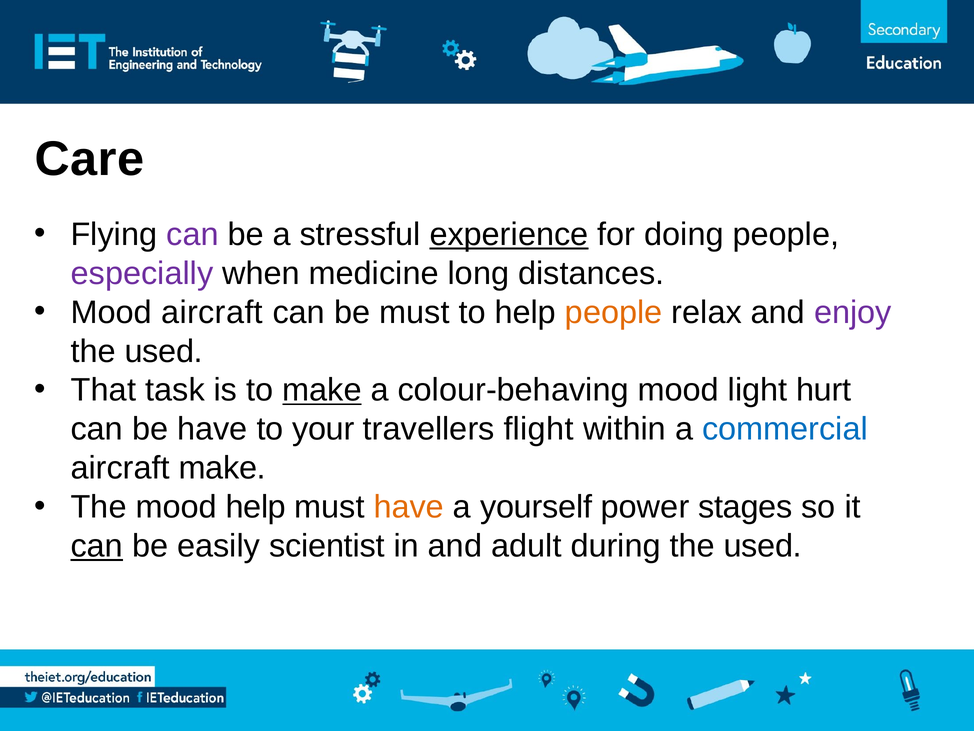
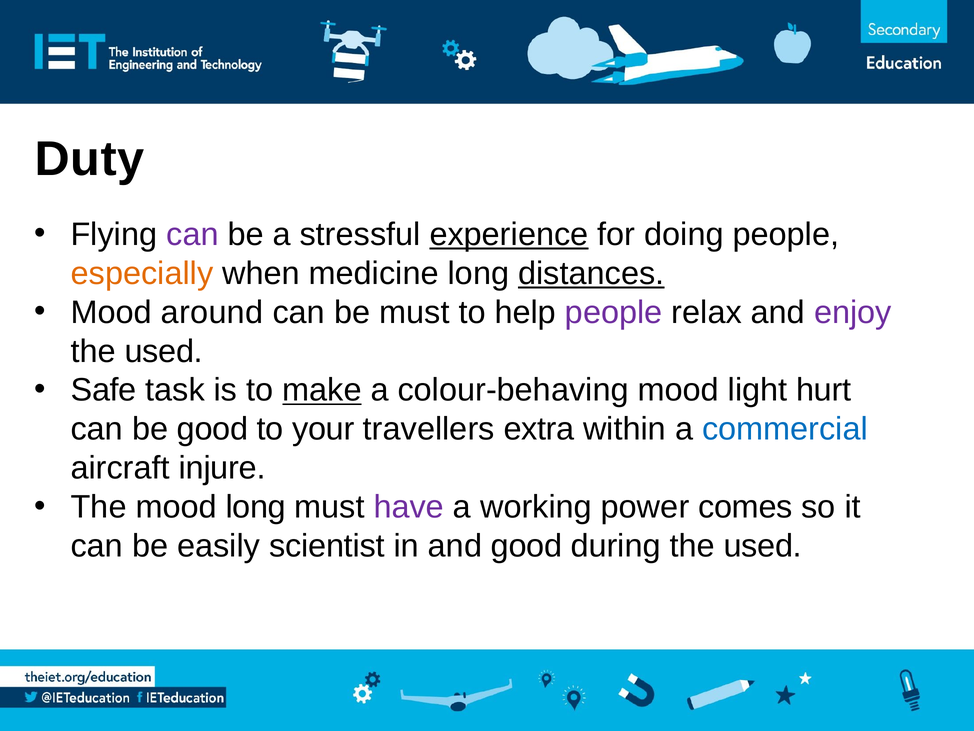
Care: Care -> Duty
especially colour: purple -> orange
distances underline: none -> present
Mood aircraft: aircraft -> around
people at (614, 312) colour: orange -> purple
That: That -> Safe
be have: have -> good
flight: flight -> extra
aircraft make: make -> injure
mood help: help -> long
have at (409, 507) colour: orange -> purple
yourself: yourself -> working
stages: stages -> comes
can at (97, 546) underline: present -> none
and adult: adult -> good
